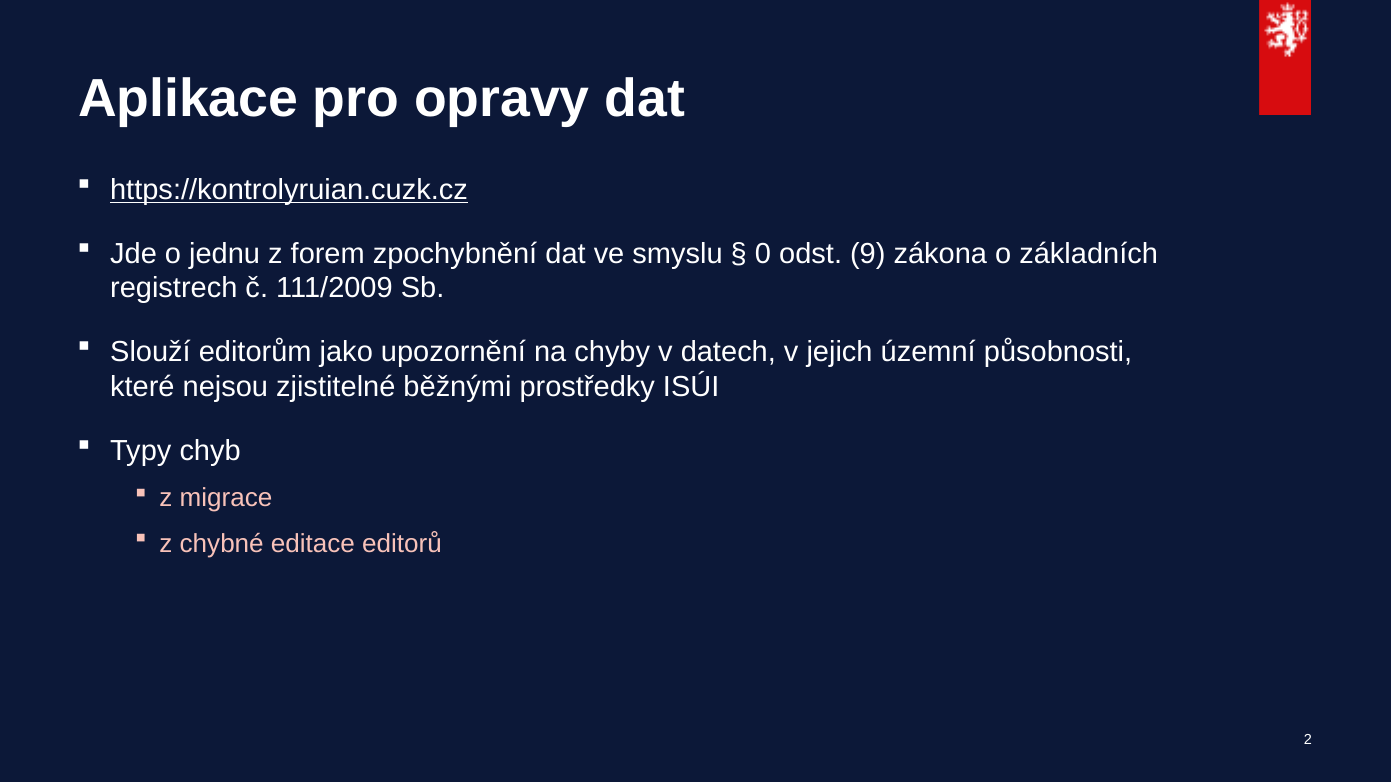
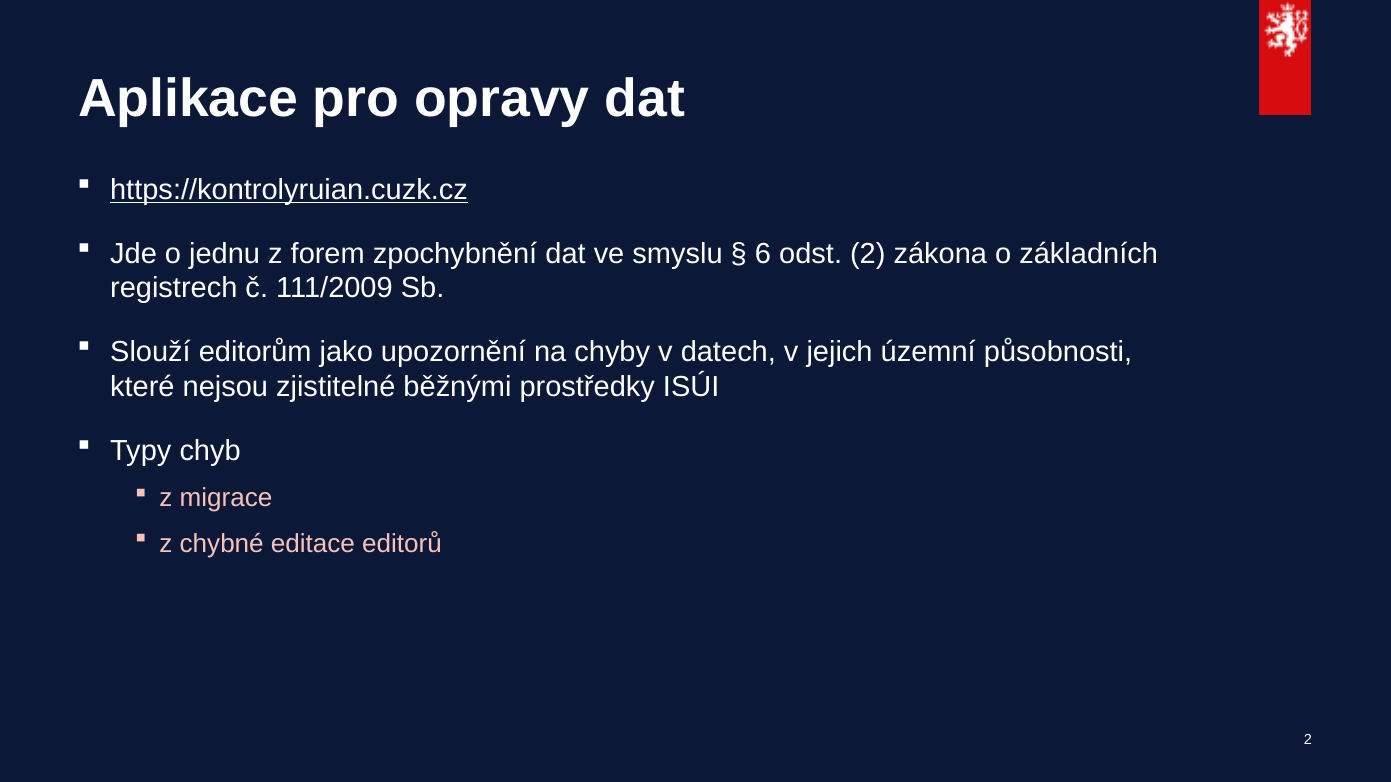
0: 0 -> 6
odst 9: 9 -> 2
